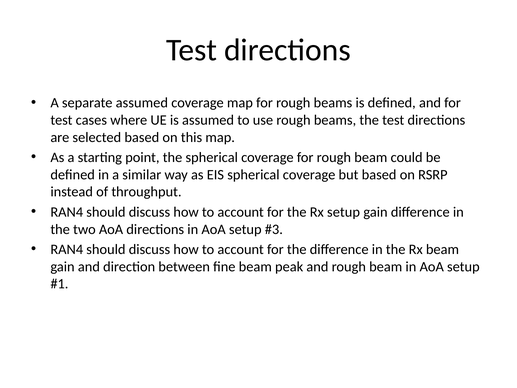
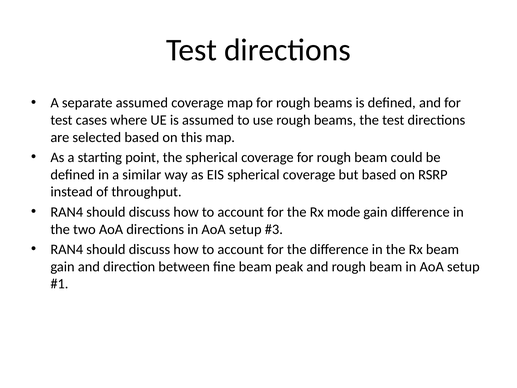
Rx setup: setup -> mode
